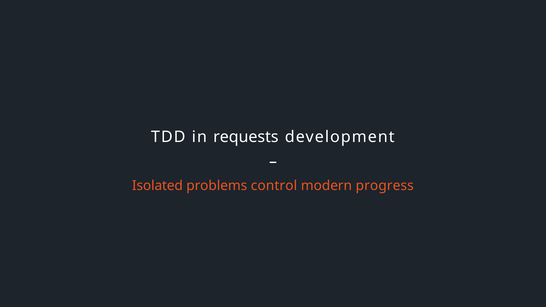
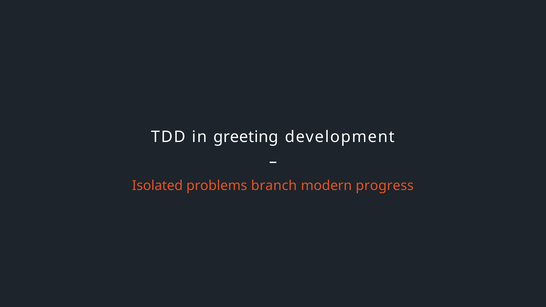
requests: requests -> greeting
control: control -> branch
